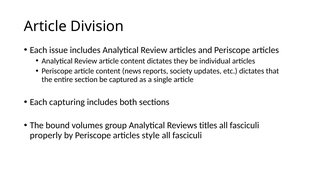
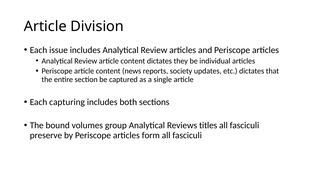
properly: properly -> preserve
style: style -> form
